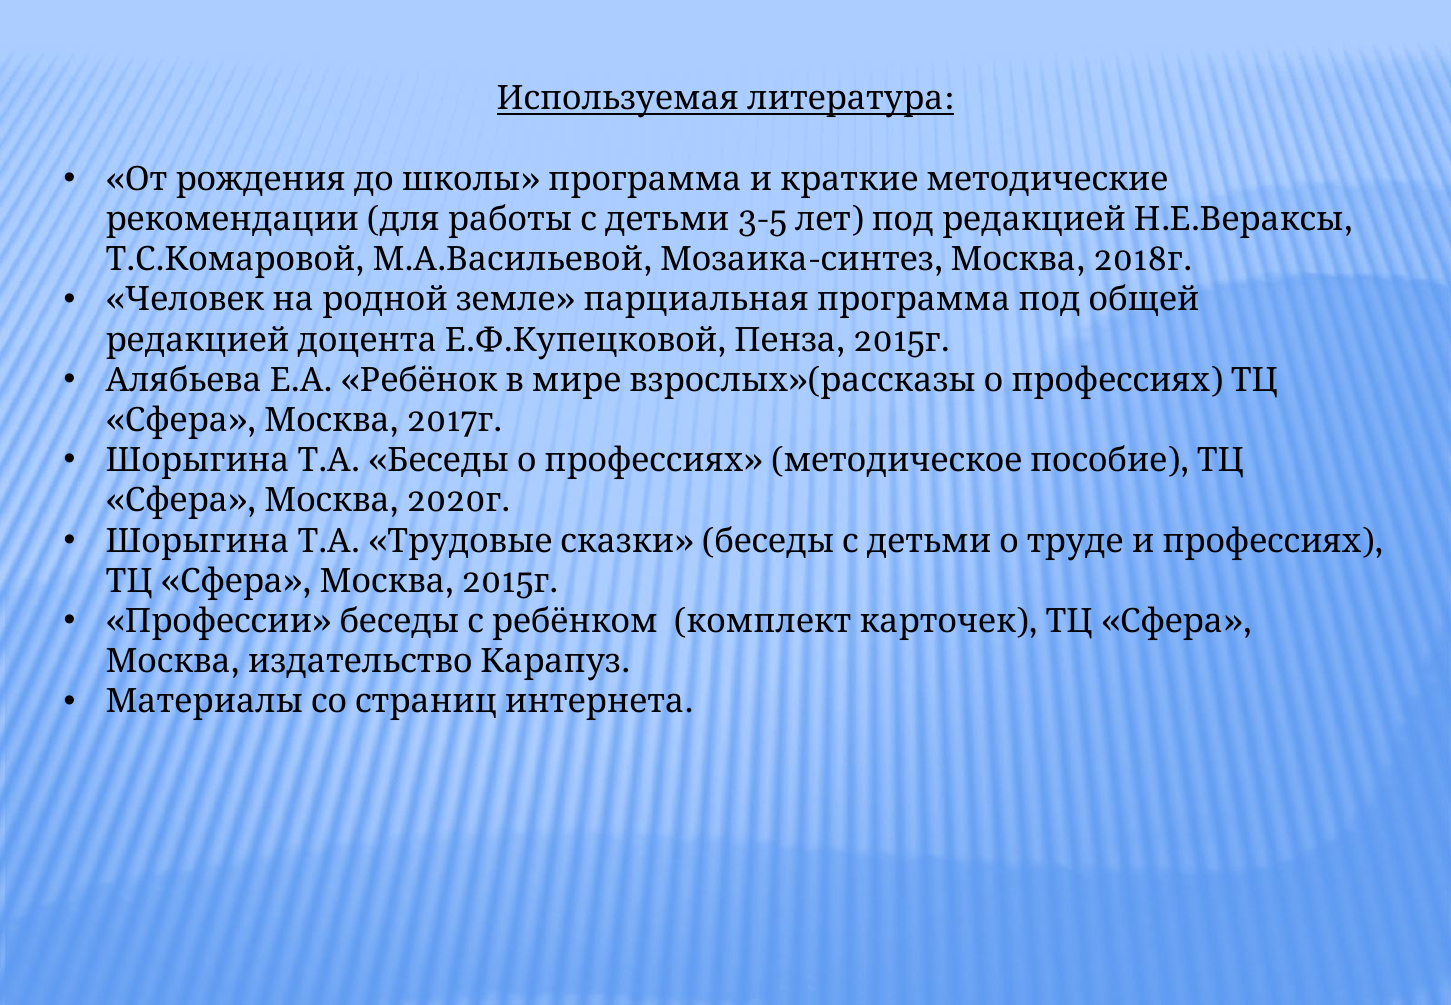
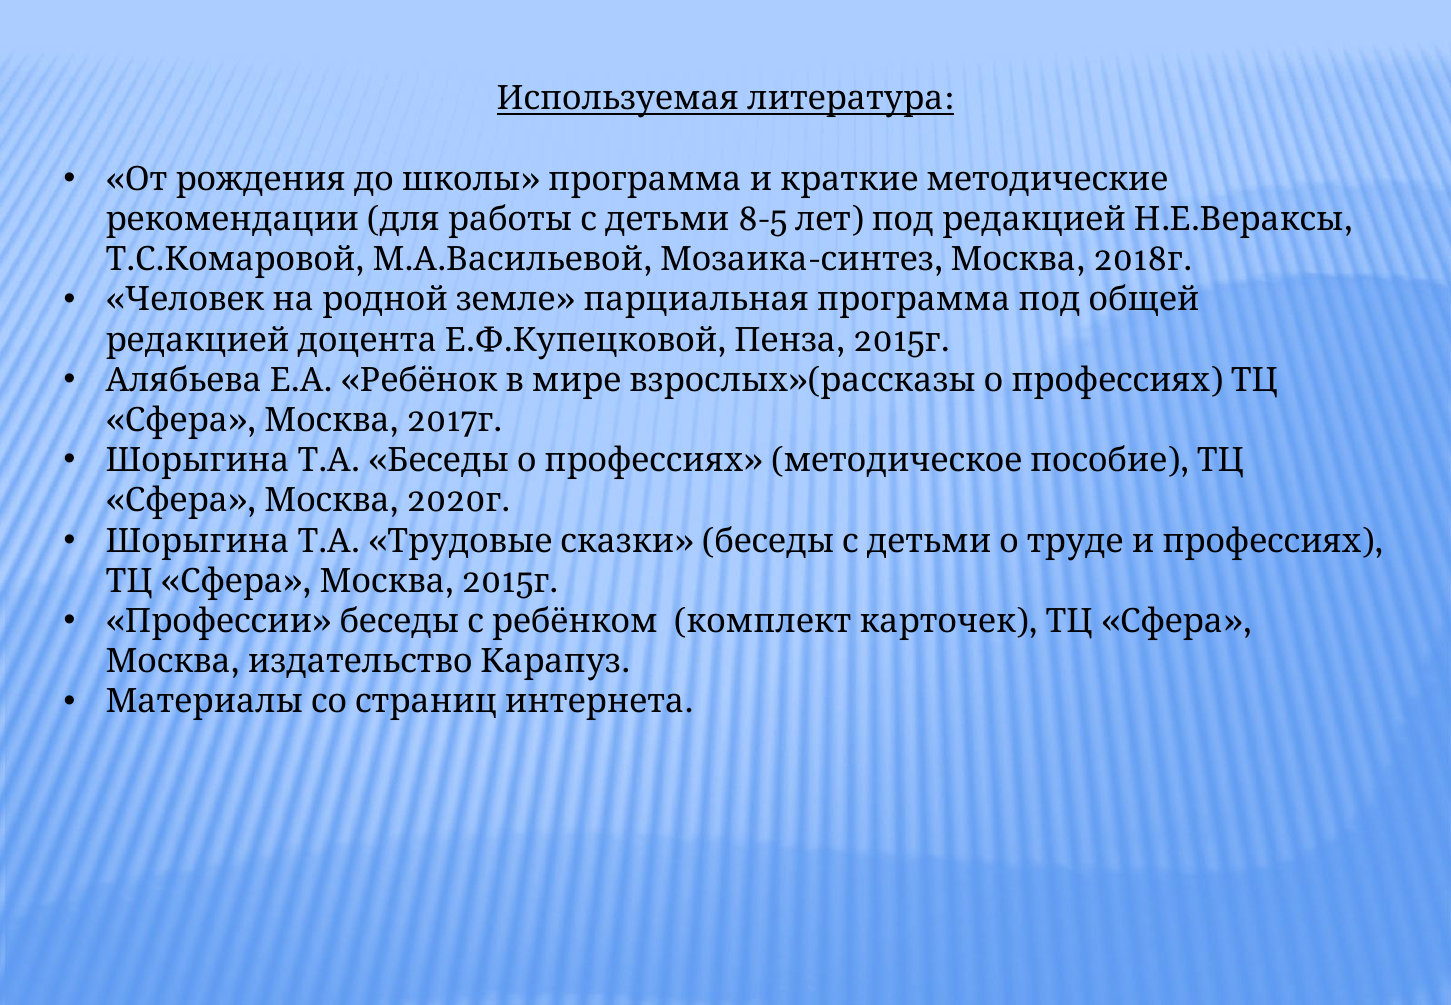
3-5: 3-5 -> 8-5
